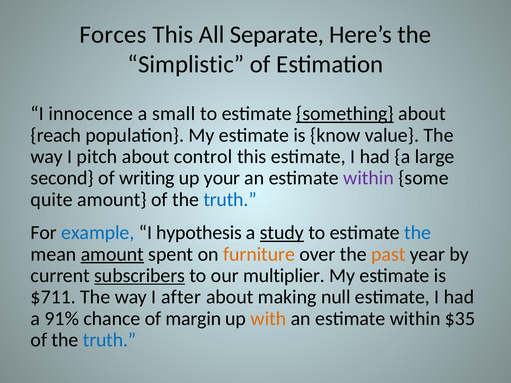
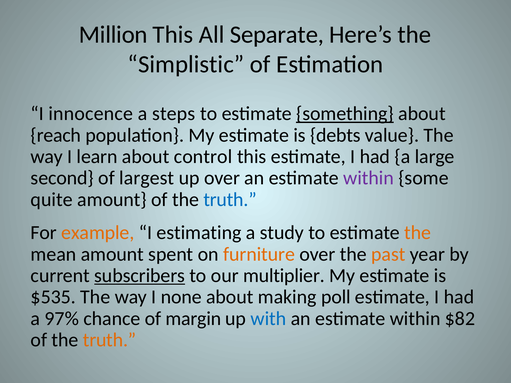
Forces: Forces -> Million
small: small -> steps
know: know -> debts
pitch: pitch -> learn
writing: writing -> largest
up your: your -> over
example colour: blue -> orange
hypothesis: hypothesis -> estimating
study underline: present -> none
the at (418, 233) colour: blue -> orange
amount at (112, 254) underline: present -> none
$711: $711 -> $535
after: after -> none
null: null -> poll
91%: 91% -> 97%
with colour: orange -> blue
$35: $35 -> $82
truth at (110, 340) colour: blue -> orange
